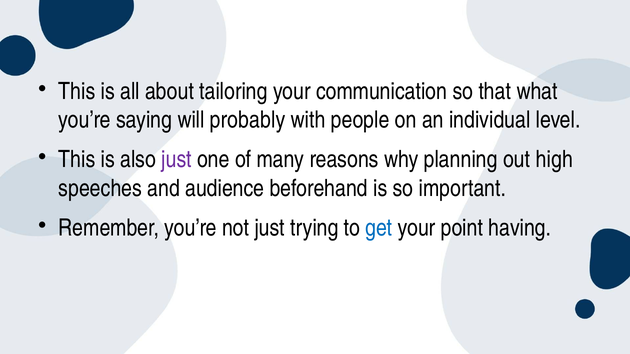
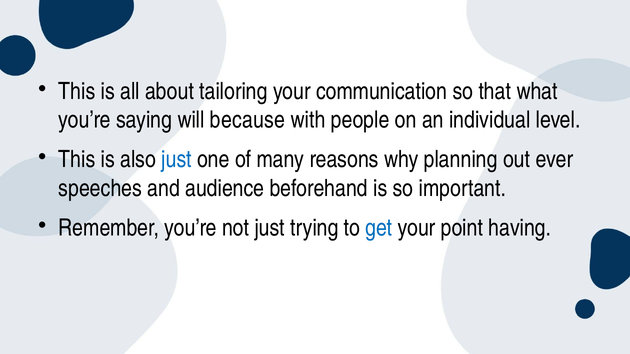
probably: probably -> because
just at (177, 160) colour: purple -> blue
high: high -> ever
